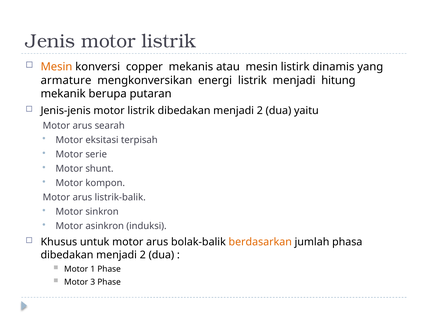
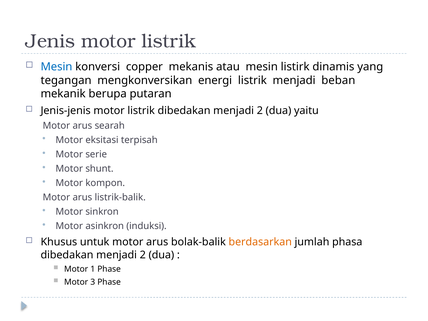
Mesin at (56, 67) colour: orange -> blue
armature: armature -> tegangan
hitung: hitung -> beban
